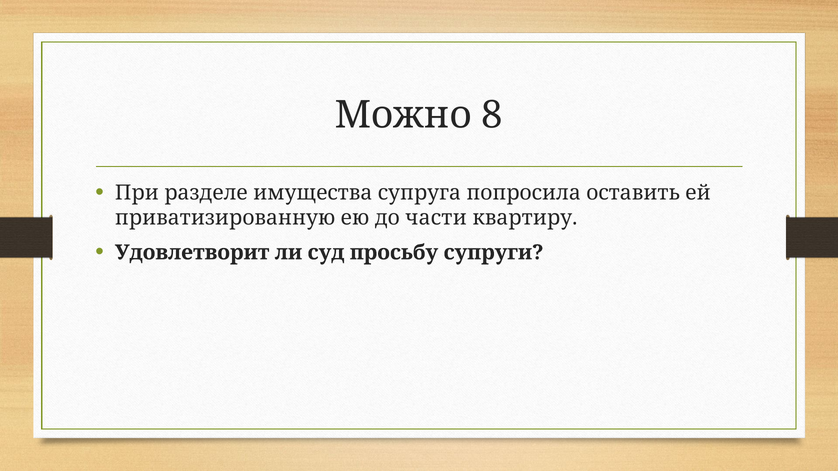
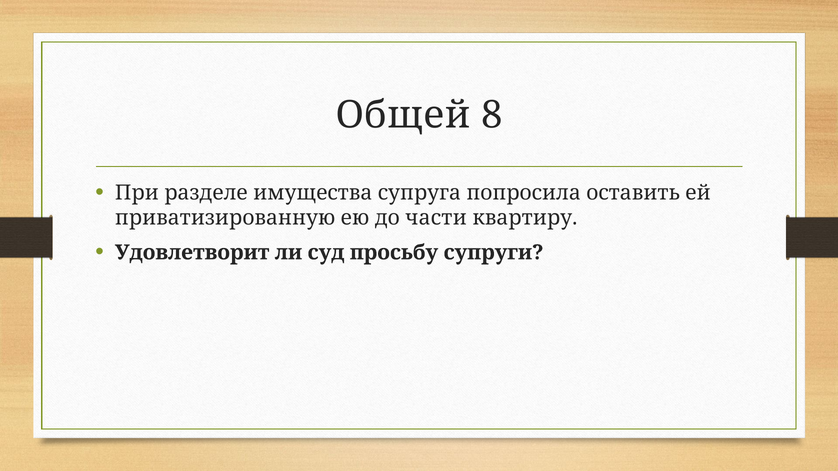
Можно: Можно -> Общей
